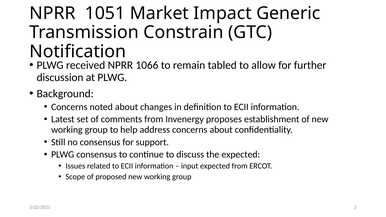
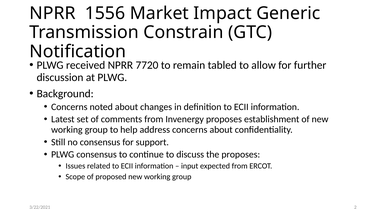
1051: 1051 -> 1556
1066: 1066 -> 7720
the expected: expected -> proposes
